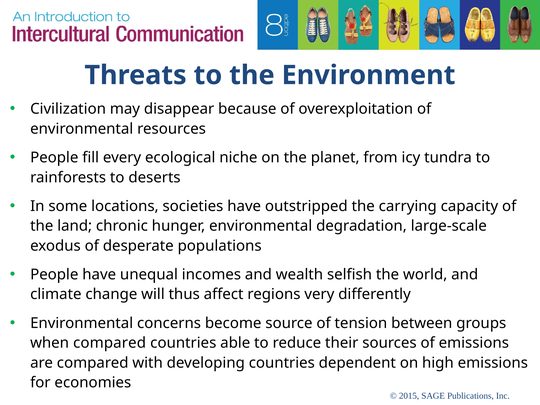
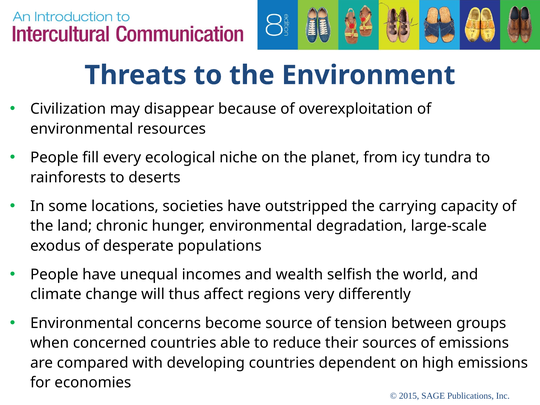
when compared: compared -> concerned
